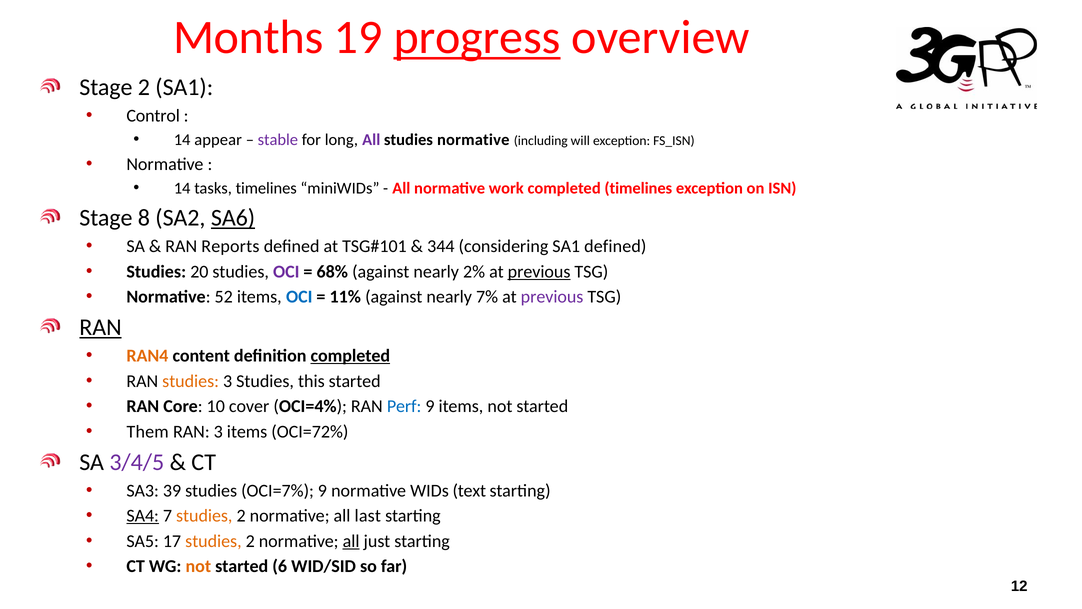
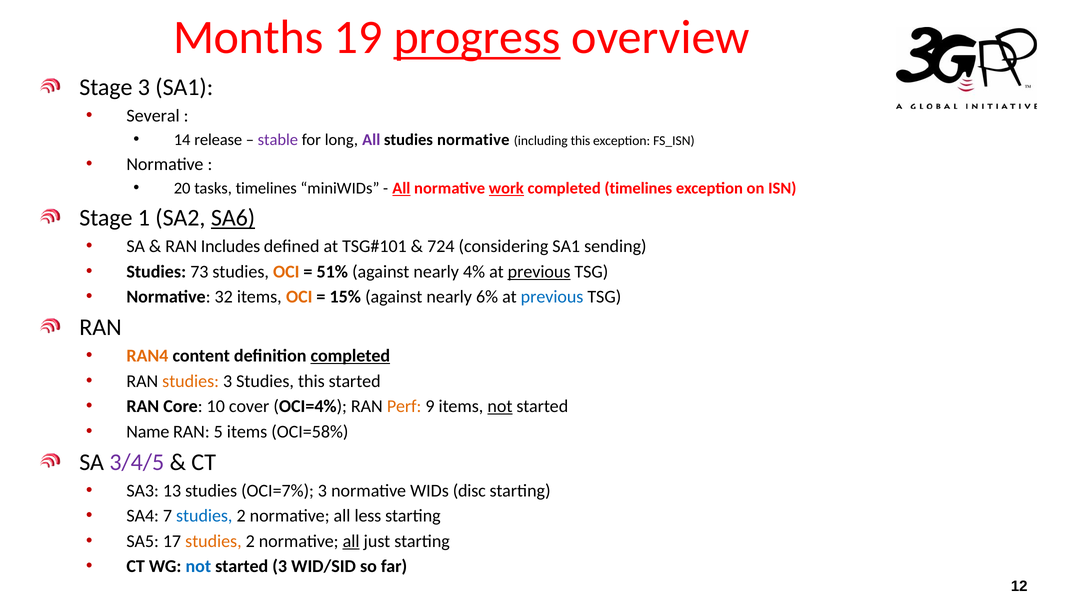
Stage 2: 2 -> 3
Control: Control -> Several
appear: appear -> release
including will: will -> this
14 at (182, 188): 14 -> 20
All at (401, 188) underline: none -> present
work underline: none -> present
8: 8 -> 1
Reports: Reports -> Includes
344: 344 -> 724
SA1 defined: defined -> sending
20: 20 -> 73
OCI at (286, 271) colour: purple -> orange
68%: 68% -> 51%
2%: 2% -> 4%
52: 52 -> 32
OCI at (299, 297) colour: blue -> orange
11%: 11% -> 15%
7%: 7% -> 6%
previous at (552, 297) colour: purple -> blue
RAN at (100, 327) underline: present -> none
Perf colour: blue -> orange
not at (500, 406) underline: none -> present
Them: Them -> Name
RAN 3: 3 -> 5
OCI=72%: OCI=72% -> OCI=58%
39: 39 -> 13
OCI=7% 9: 9 -> 3
text: text -> disc
SA4 underline: present -> none
studies at (204, 516) colour: orange -> blue
last: last -> less
not at (198, 566) colour: orange -> blue
started 6: 6 -> 3
